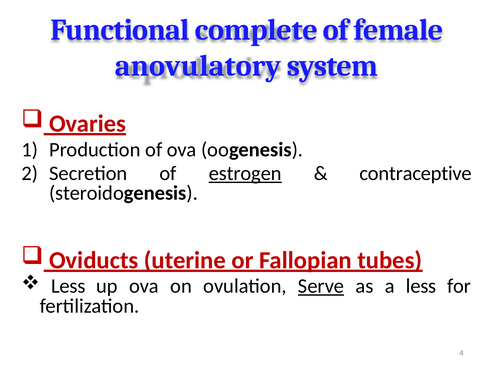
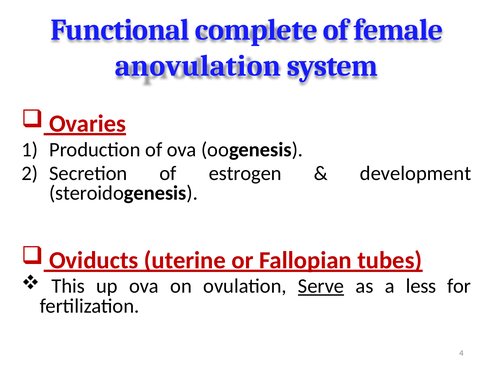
anovulatory: anovulatory -> anovulation
estrogen underline: present -> none
contraceptive: contraceptive -> development
Less at (68, 286): Less -> This
